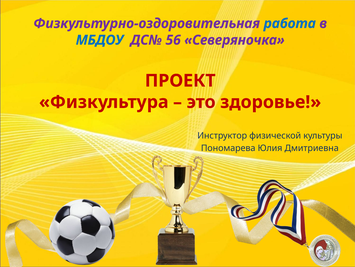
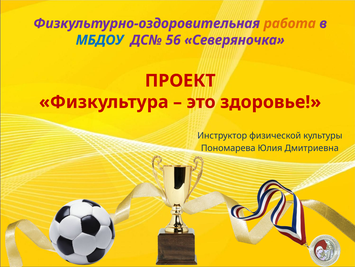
работа colour: blue -> orange
